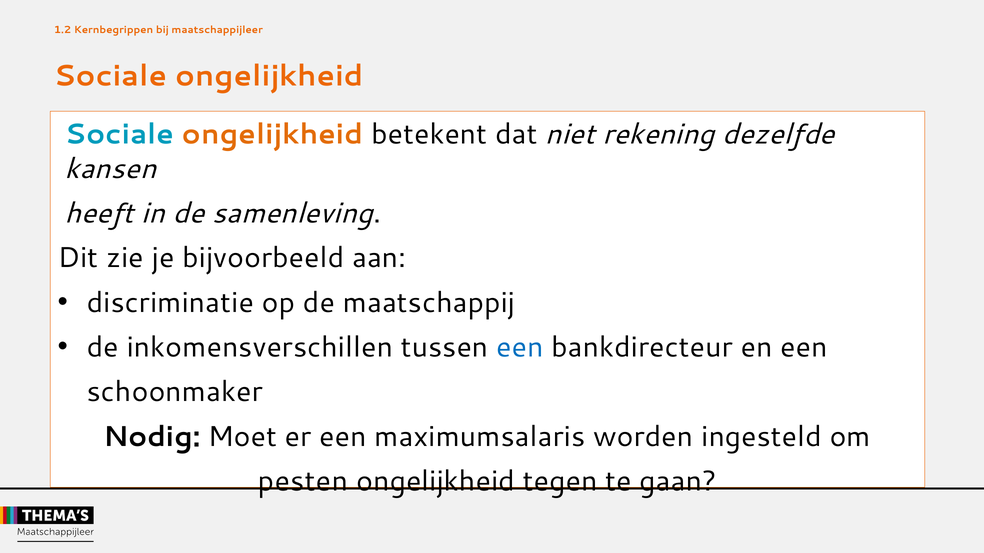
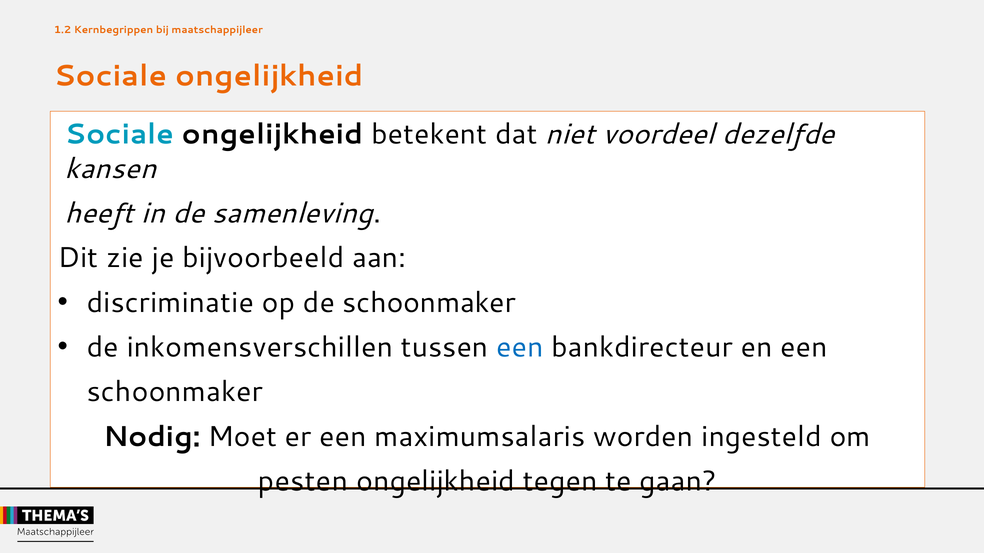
ongelijkheid at (273, 134) colour: orange -> black
rekening: rekening -> voordeel
de maatschappij: maatschappij -> schoonmaker
